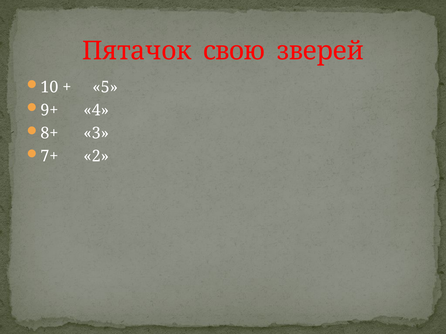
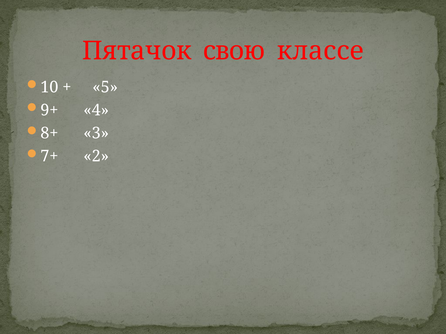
зверей: зверей -> классе
